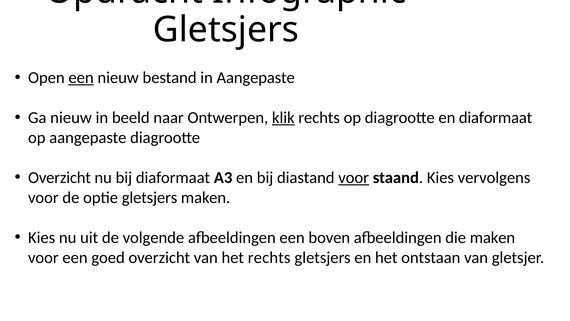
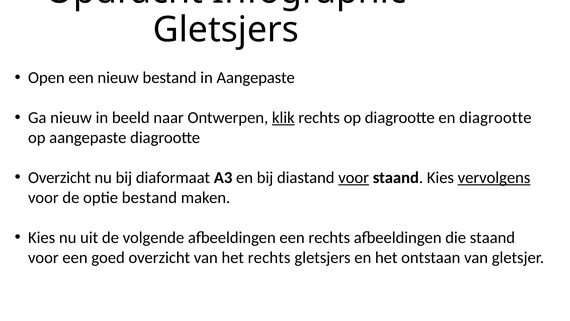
een at (81, 78) underline: present -> none
en diaformaat: diaformaat -> diagrootte
vervolgens underline: none -> present
optie gletsjers: gletsjers -> bestand
een boven: boven -> rechts
die maken: maken -> staand
